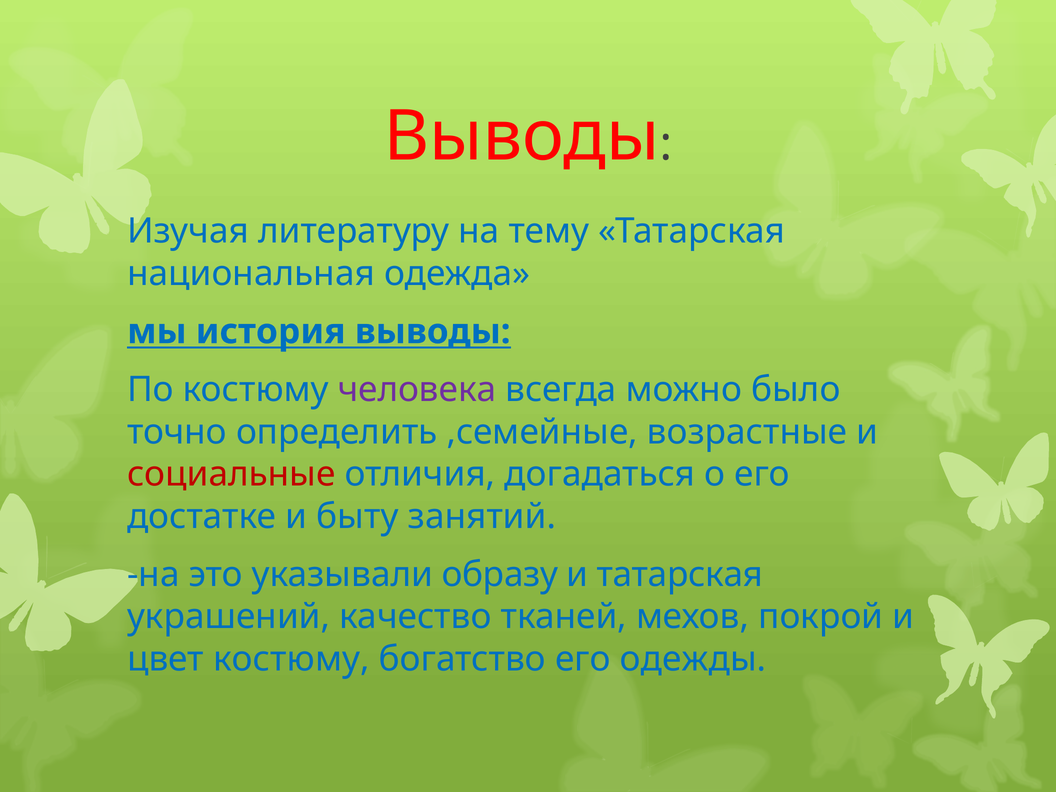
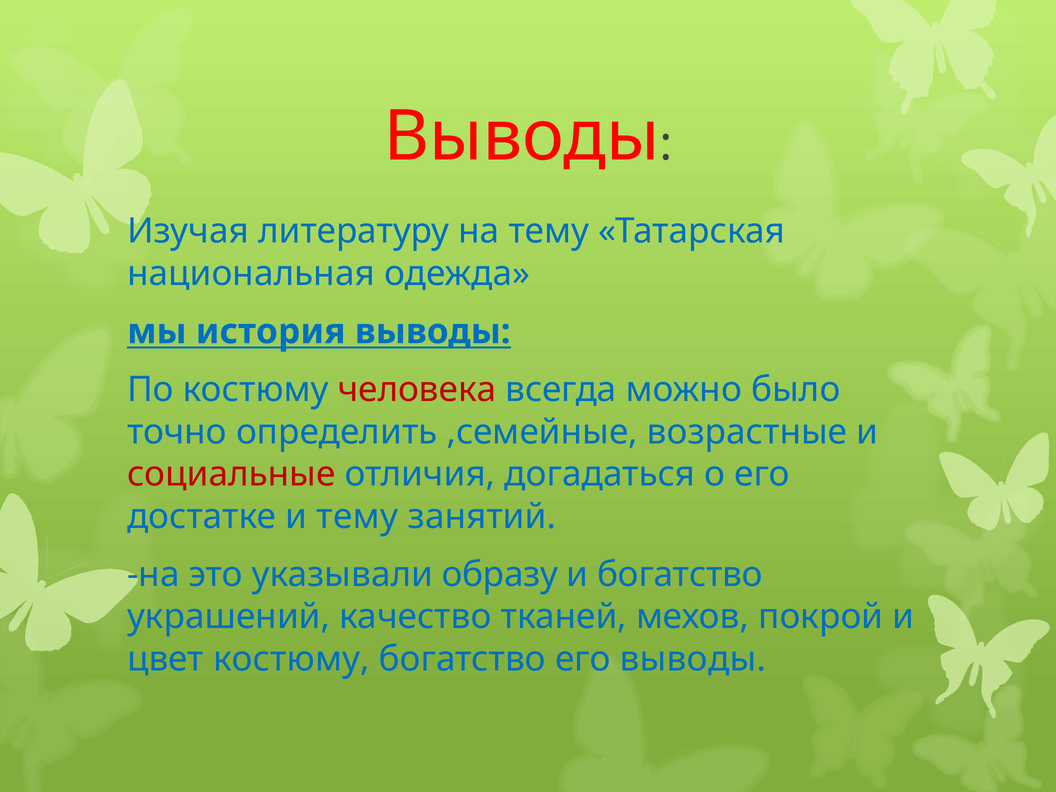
человека colour: purple -> red
и быту: быту -> тему
и татарская: татарская -> богатство
его одежды: одежды -> выводы
